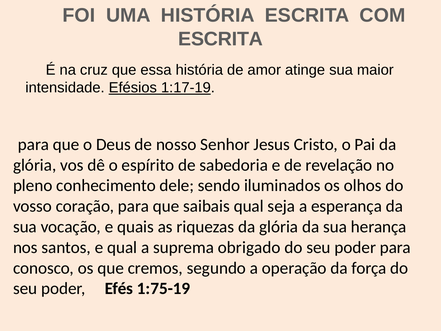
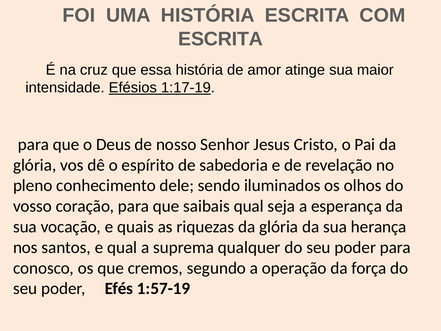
obrigado: obrigado -> qualquer
1:75-19: 1:75-19 -> 1:57-19
